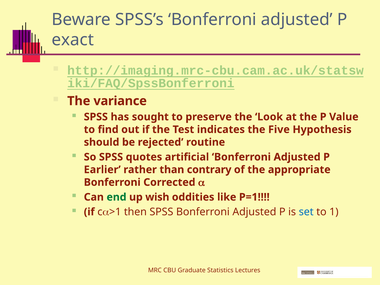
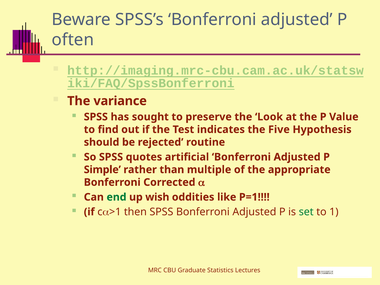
exact: exact -> often
Earlier: Earlier -> Simple
contrary: contrary -> multiple
set colour: blue -> green
